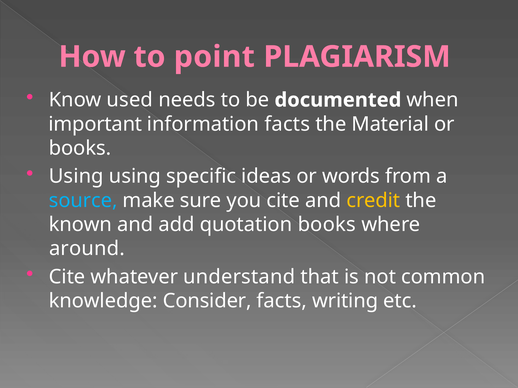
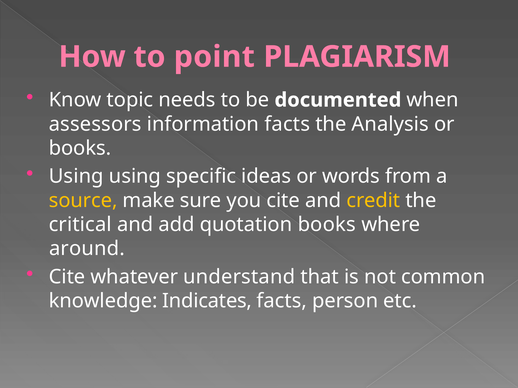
used: used -> topic
important: important -> assessors
Material: Material -> Analysis
source colour: light blue -> yellow
known: known -> critical
Consider: Consider -> Indicates
writing: writing -> person
